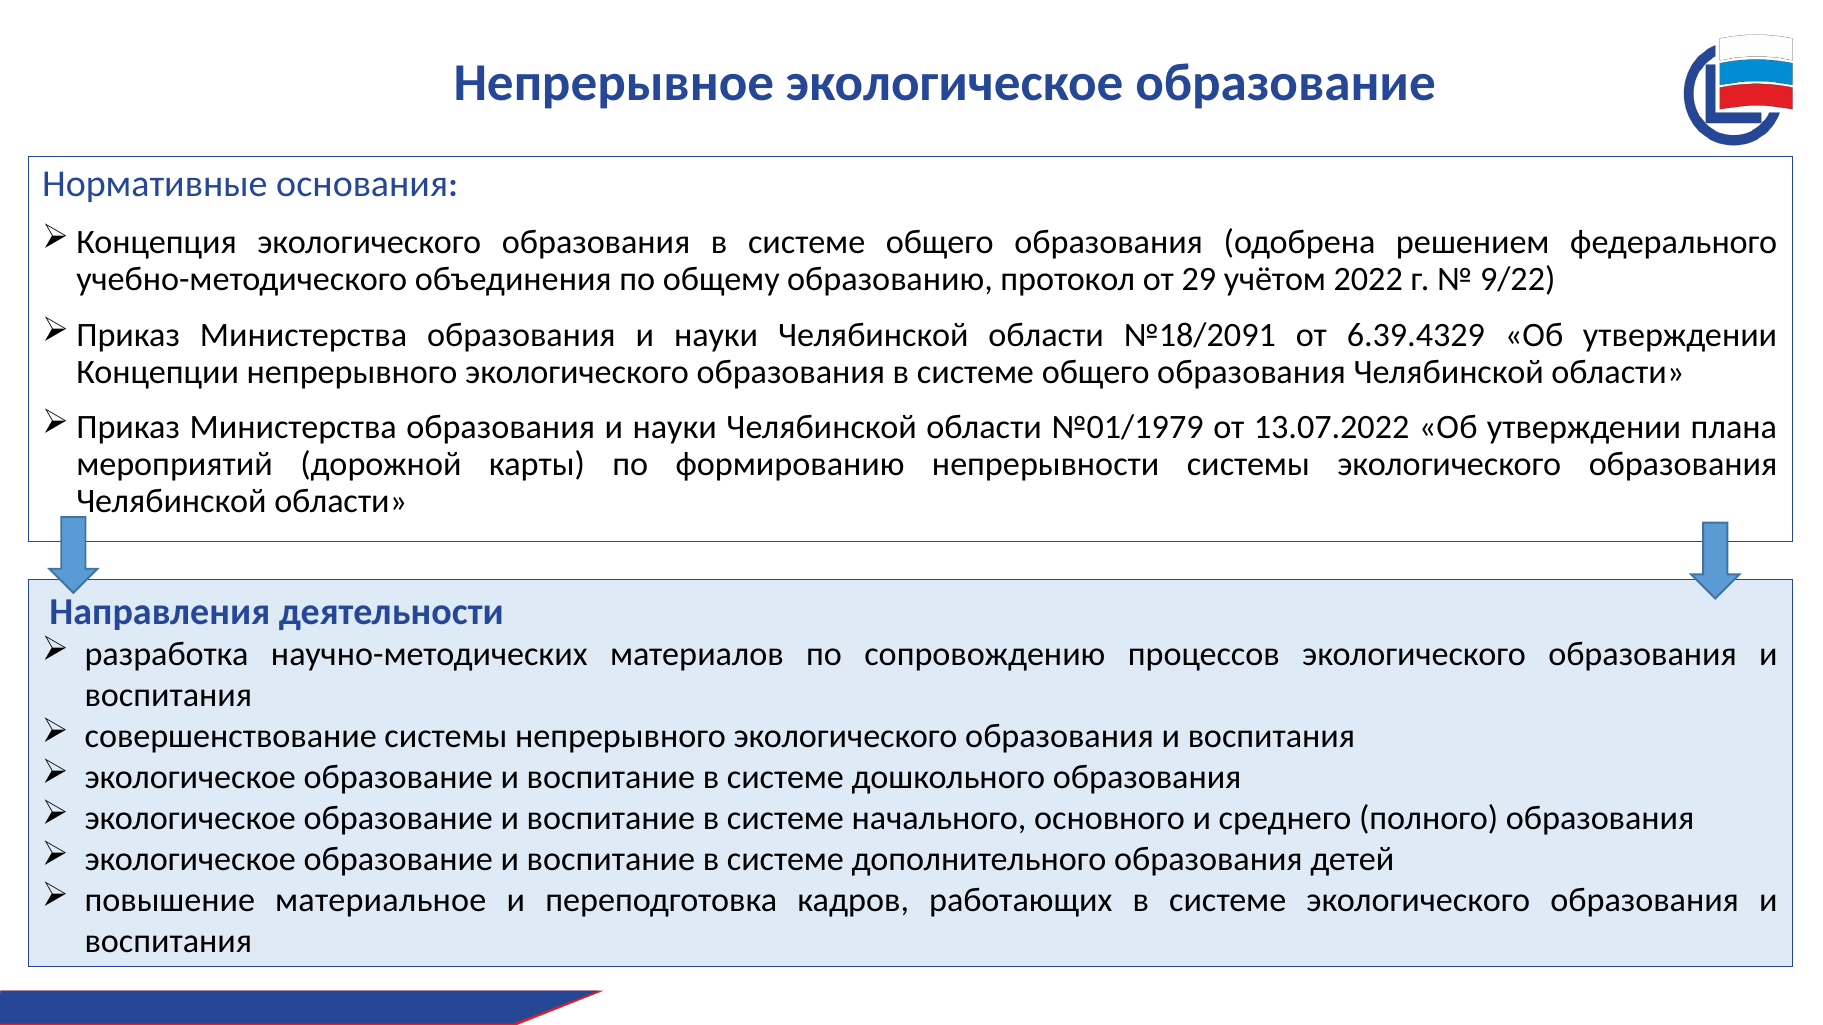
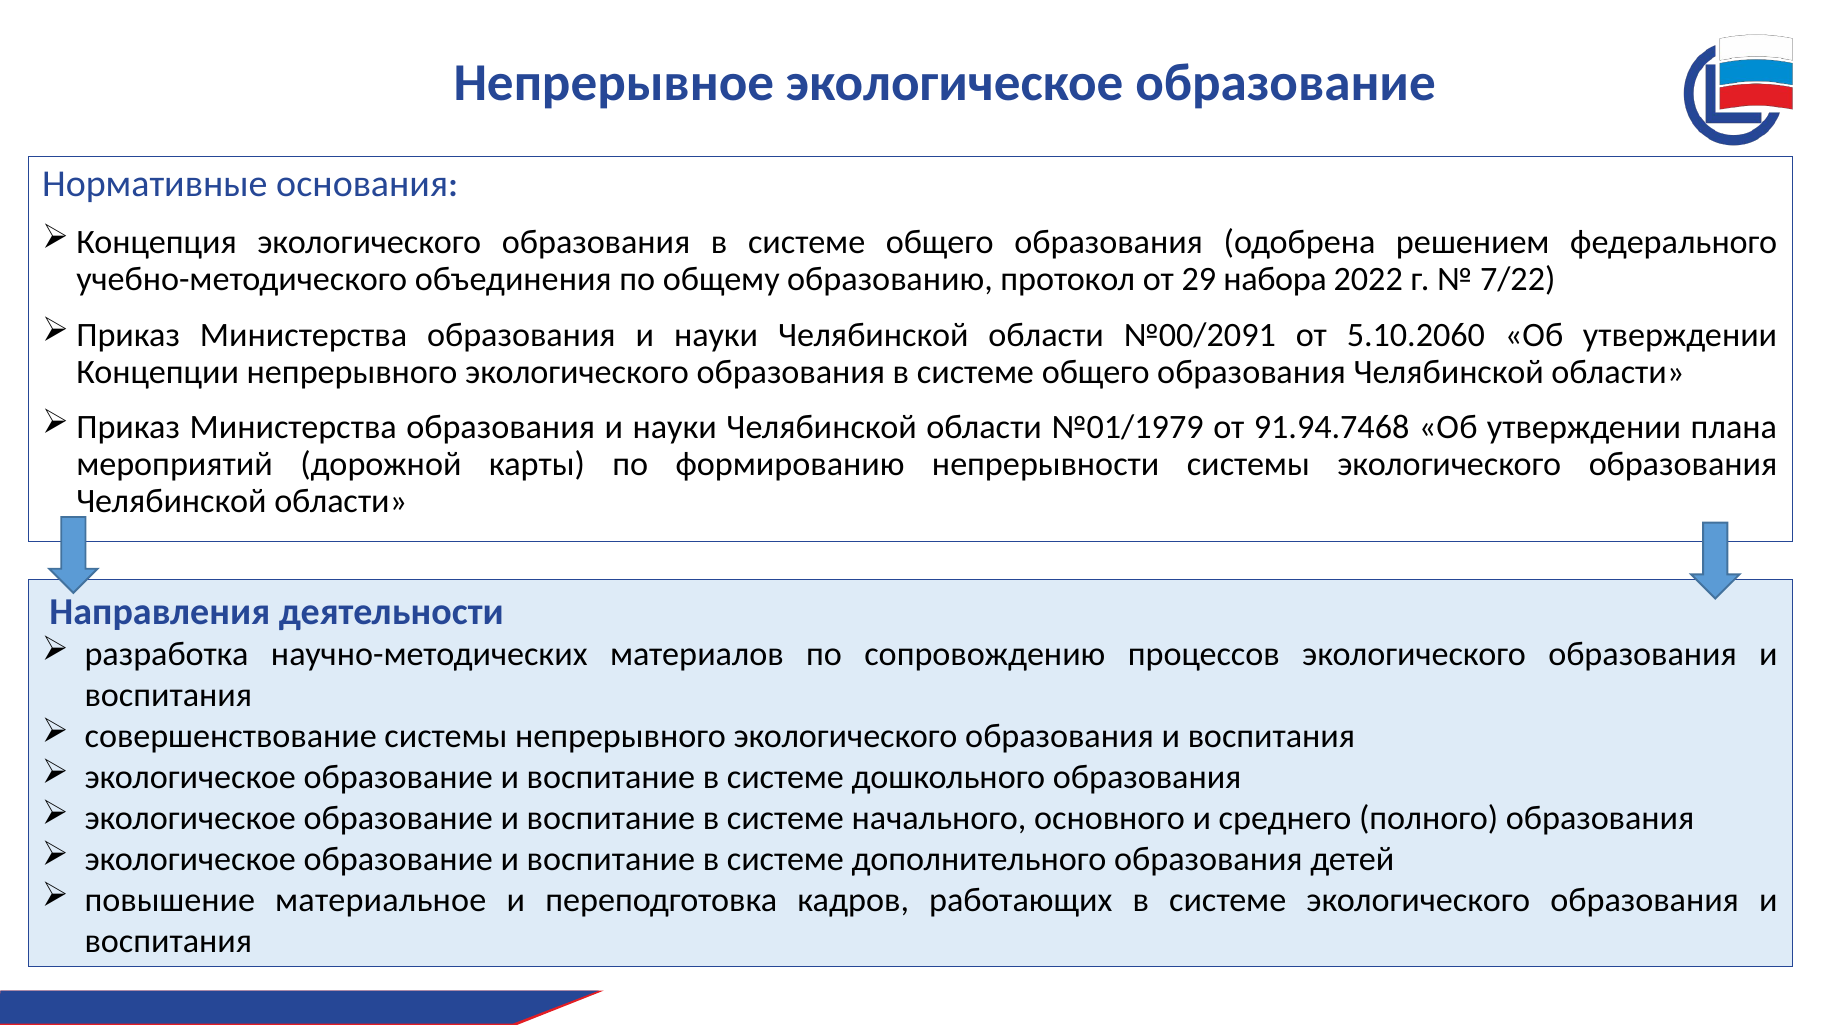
учётом: учётом -> набора
9/22: 9/22 -> 7/22
№18/2091: №18/2091 -> №00/2091
6.39.4329: 6.39.4329 -> 5.10.2060
13.07.2022: 13.07.2022 -> 91.94.7468
